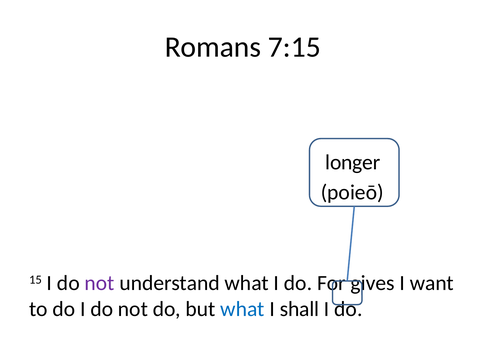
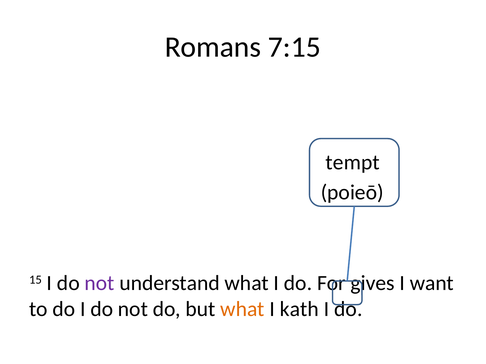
longer: longer -> tempt
what at (242, 310) colour: blue -> orange
shall: shall -> kath
